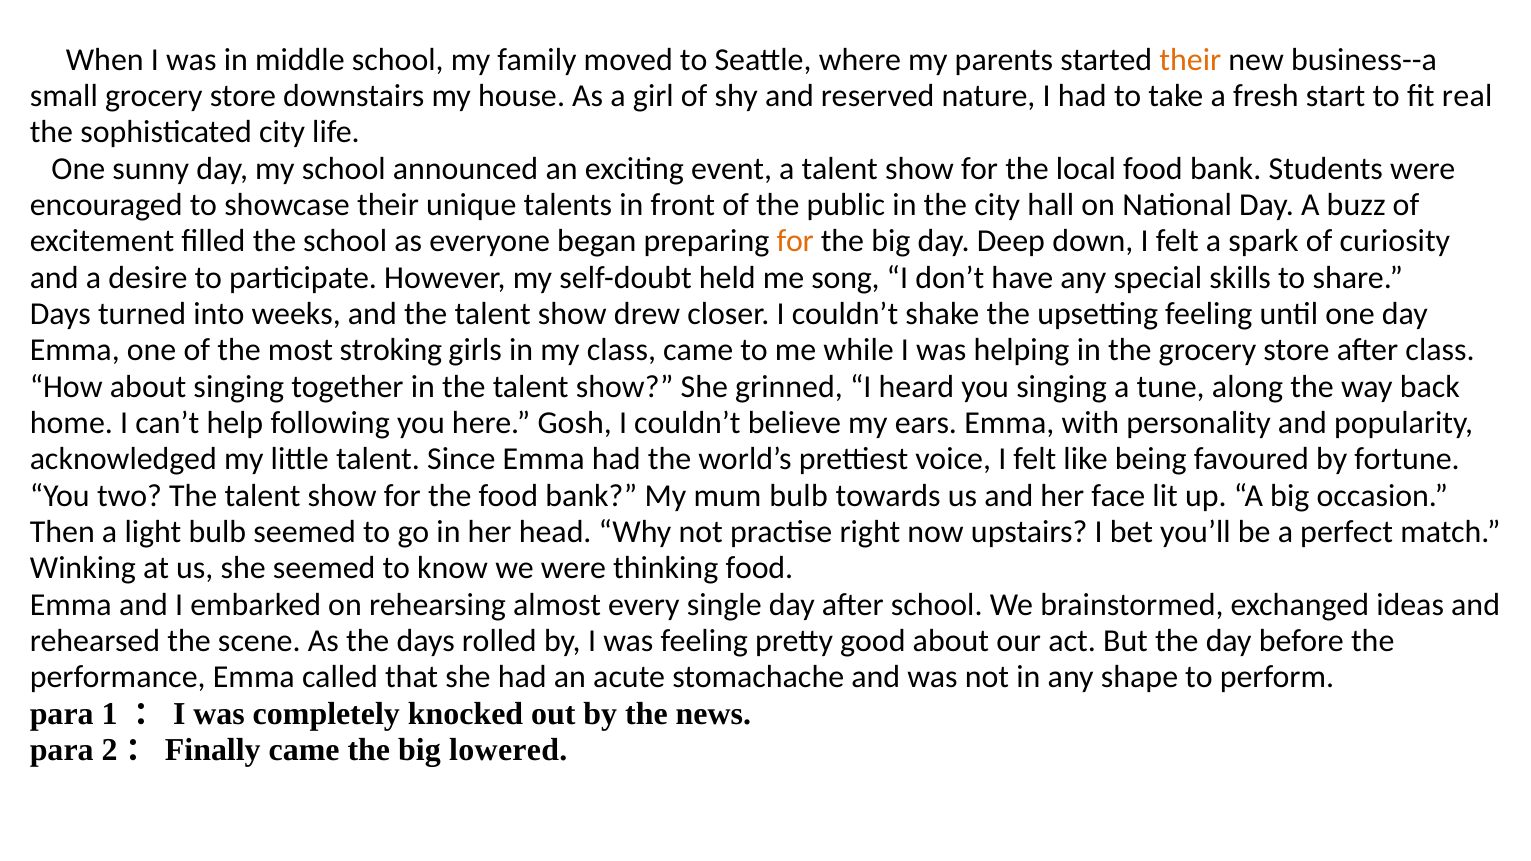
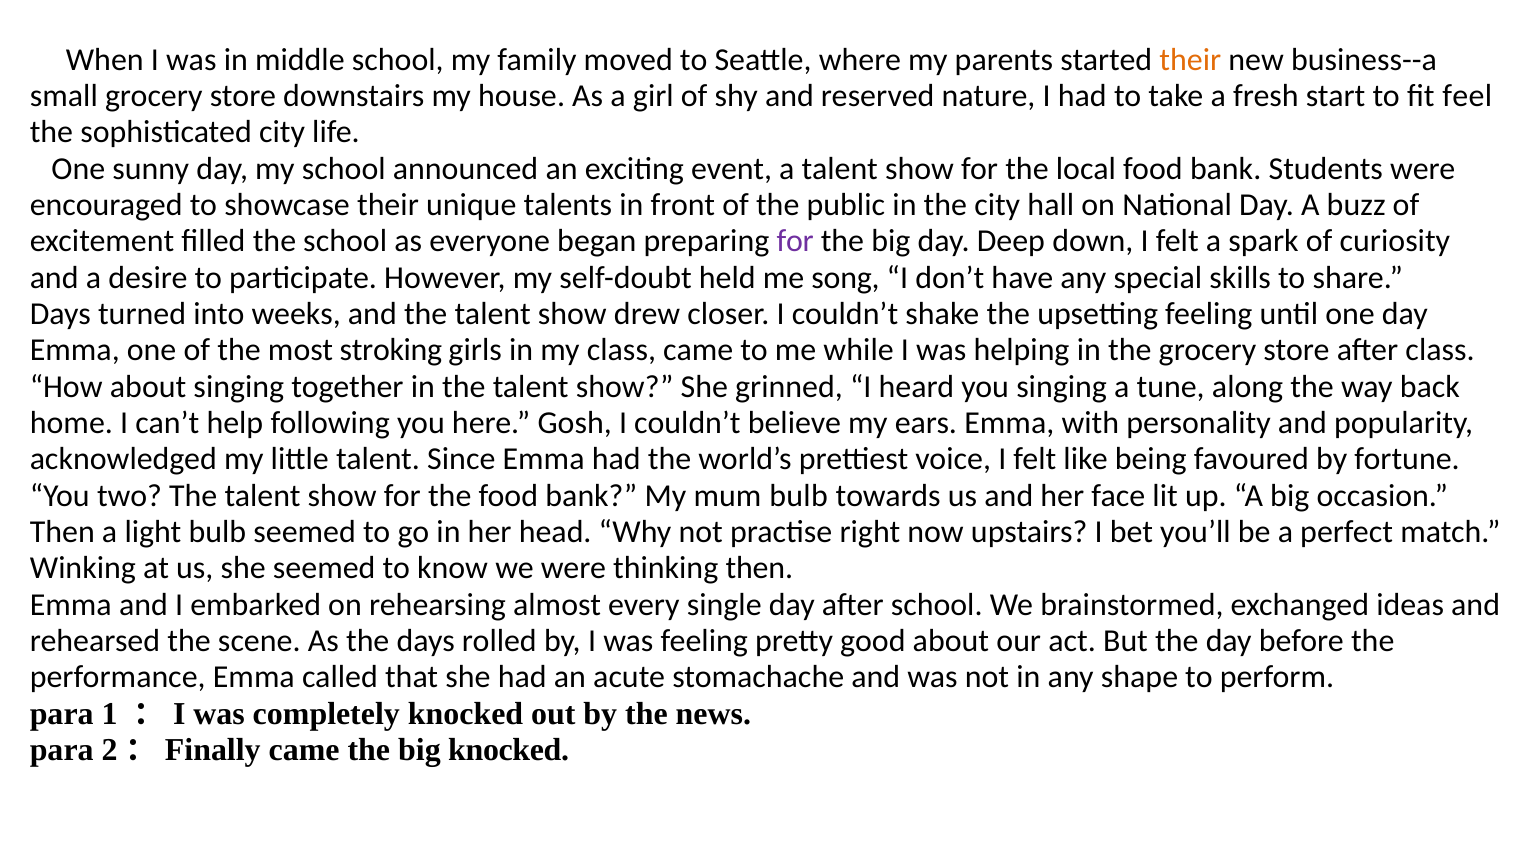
real: real -> feel
for at (795, 241) colour: orange -> purple
thinking food: food -> then
big lowered: lowered -> knocked
